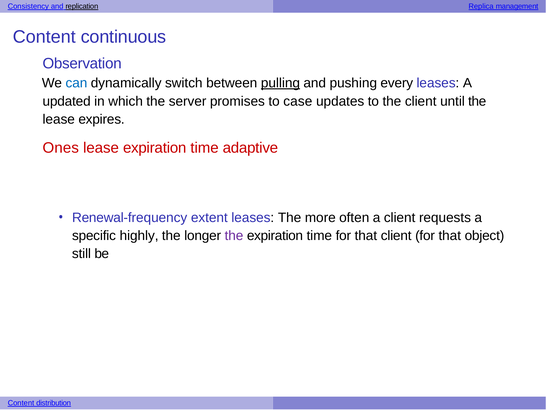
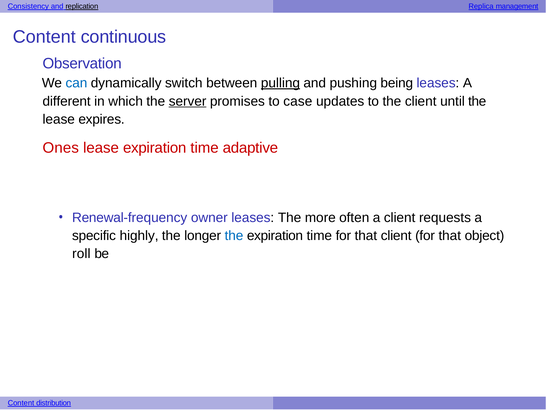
every: every -> being
updated: updated -> different
server underline: none -> present
extent: extent -> owner
the at (234, 236) colour: purple -> blue
still: still -> roll
